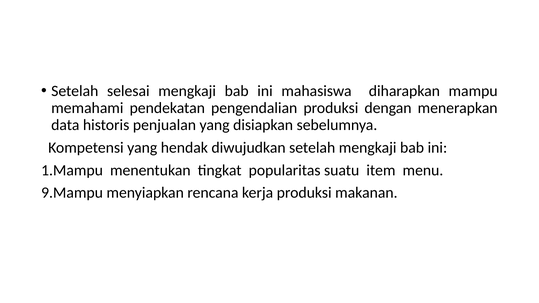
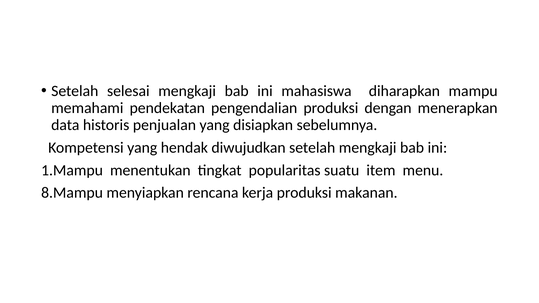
9.Mampu: 9.Mampu -> 8.Mampu
